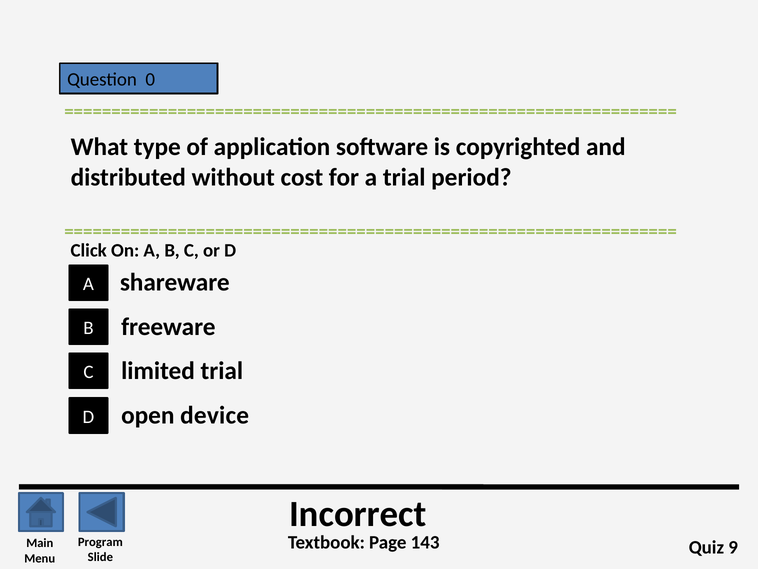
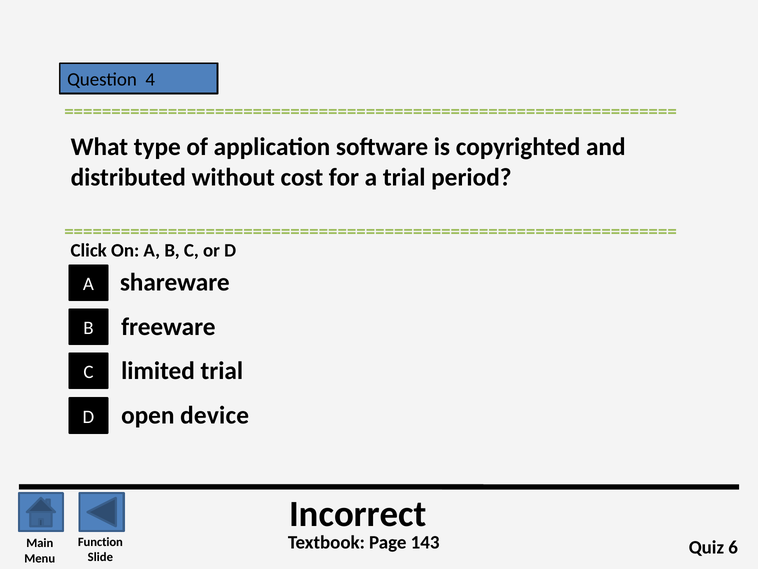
0: 0 -> 4
Program: Program -> Function
9: 9 -> 6
